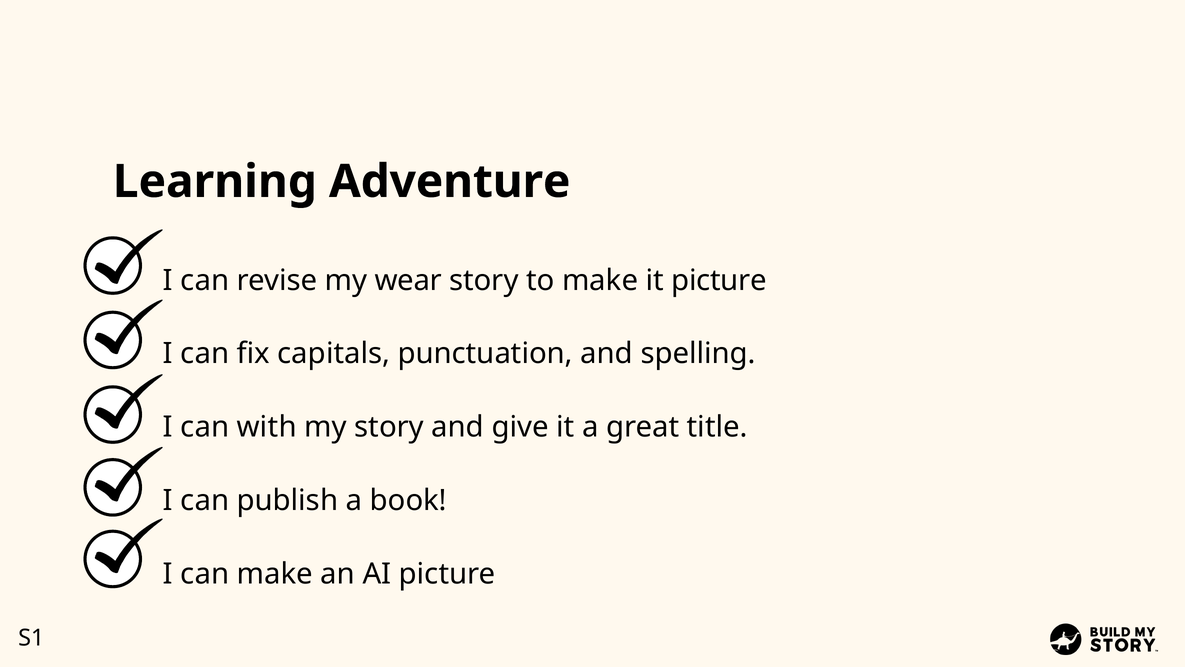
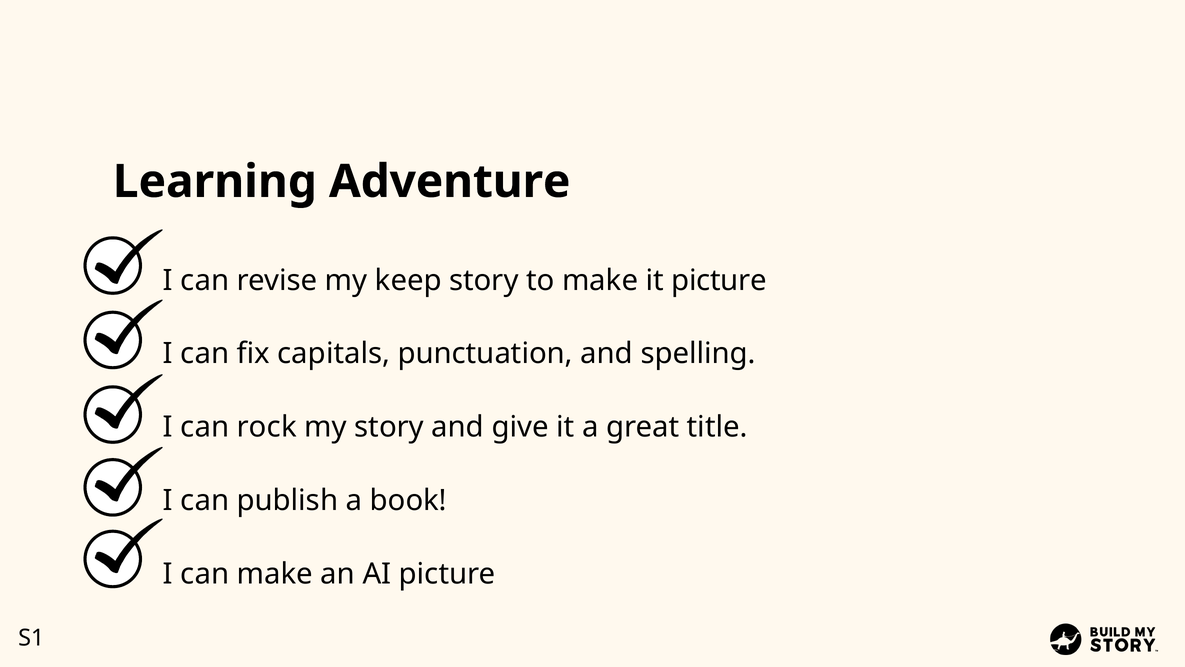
wear: wear -> keep
with: with -> rock
